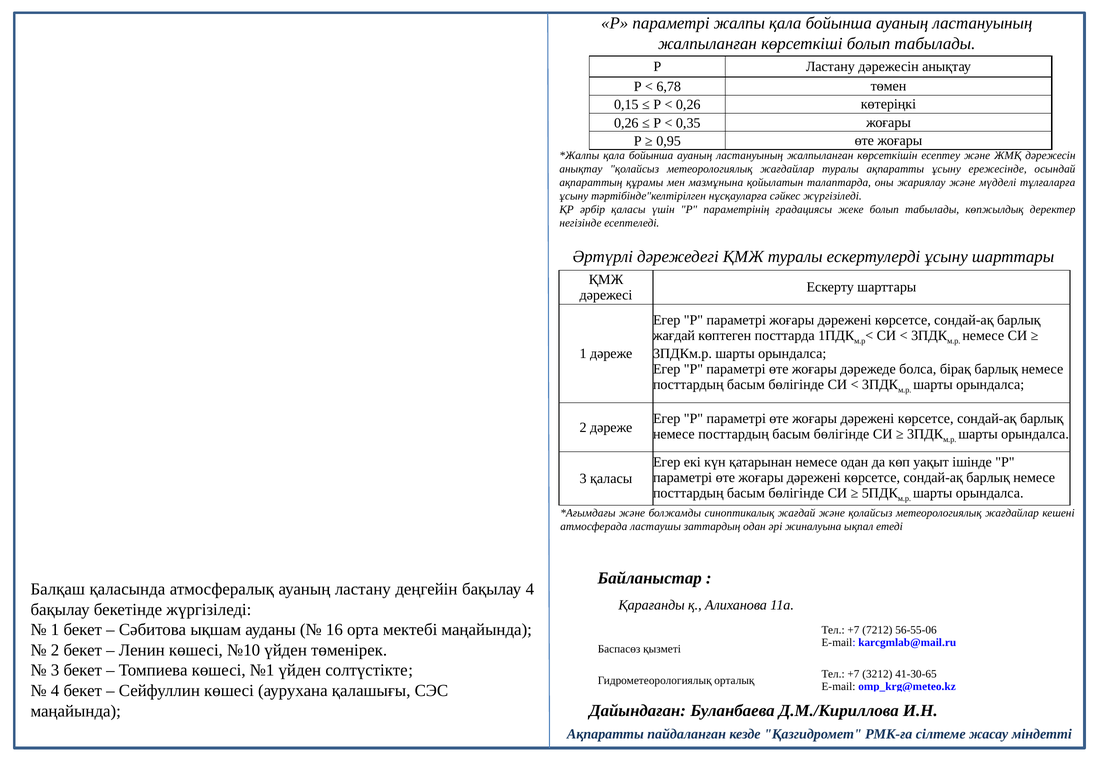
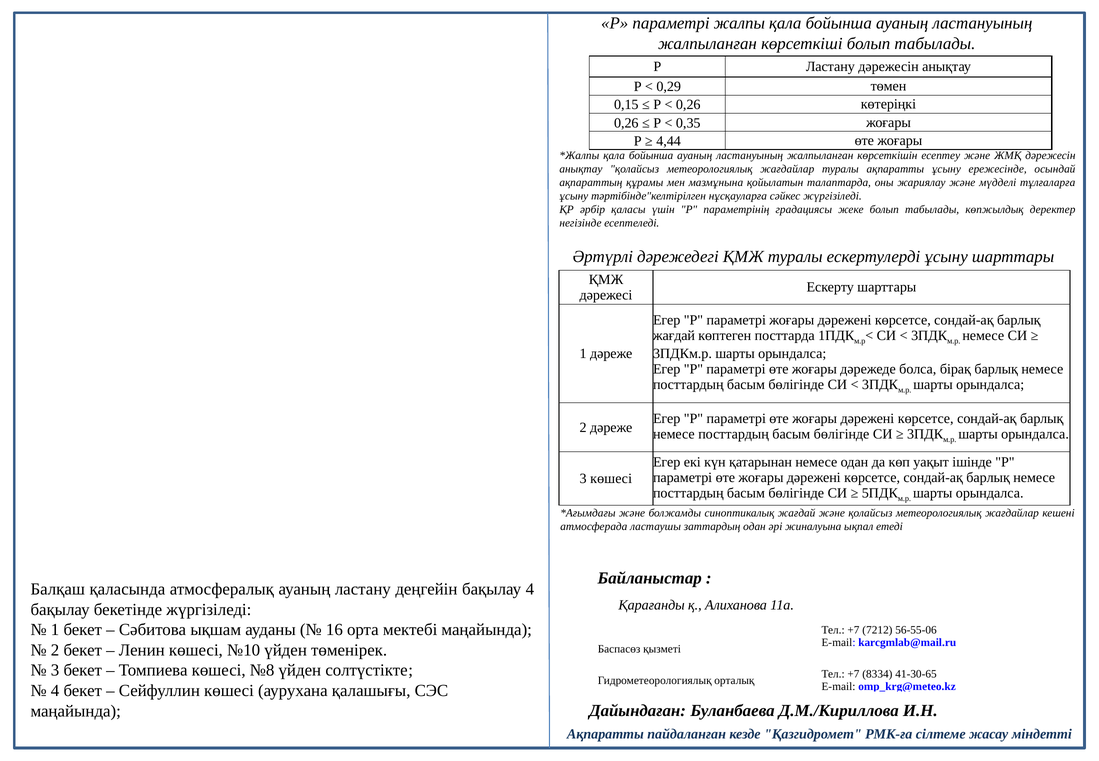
6,78: 6,78 -> 0,29
0,95: 0,95 -> 4,44
3 қаласы: қаласы -> көшесі
№1: №1 -> №8
3212: 3212 -> 8334
